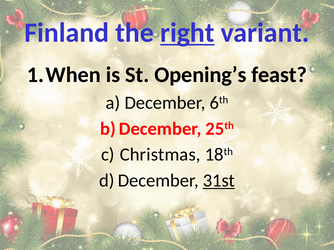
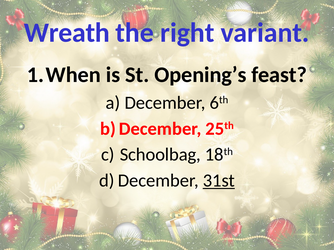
Finland: Finland -> Wreath
right underline: present -> none
Christmas: Christmas -> Schoolbag
